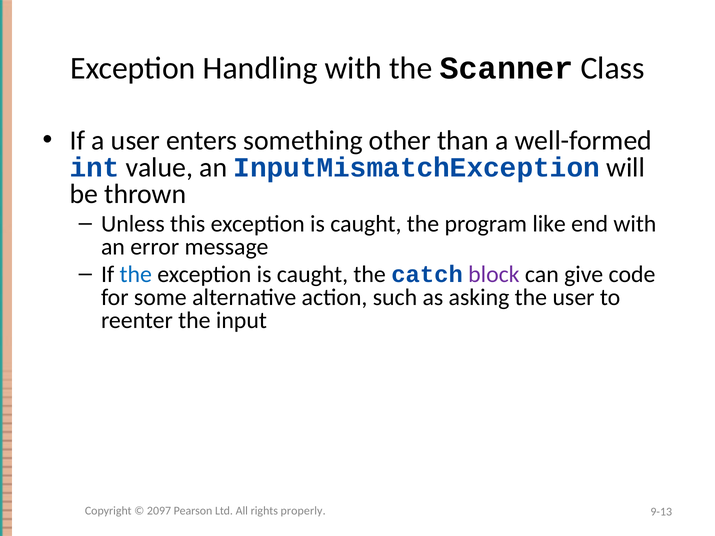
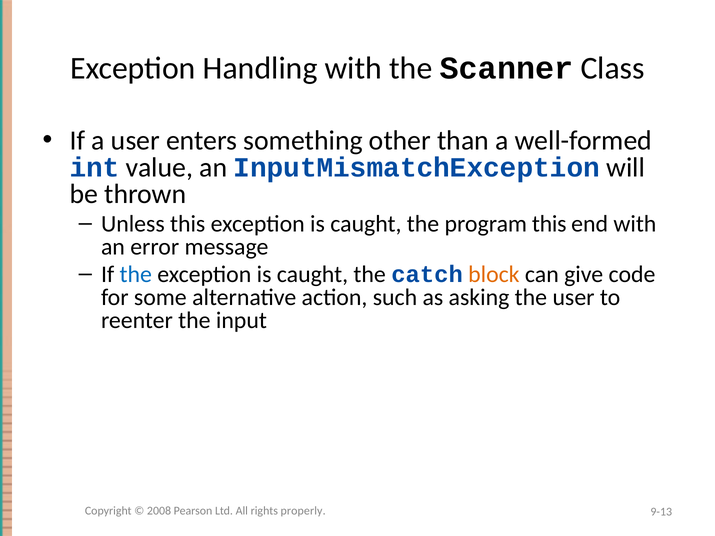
program like: like -> this
block colour: purple -> orange
2097: 2097 -> 2008
